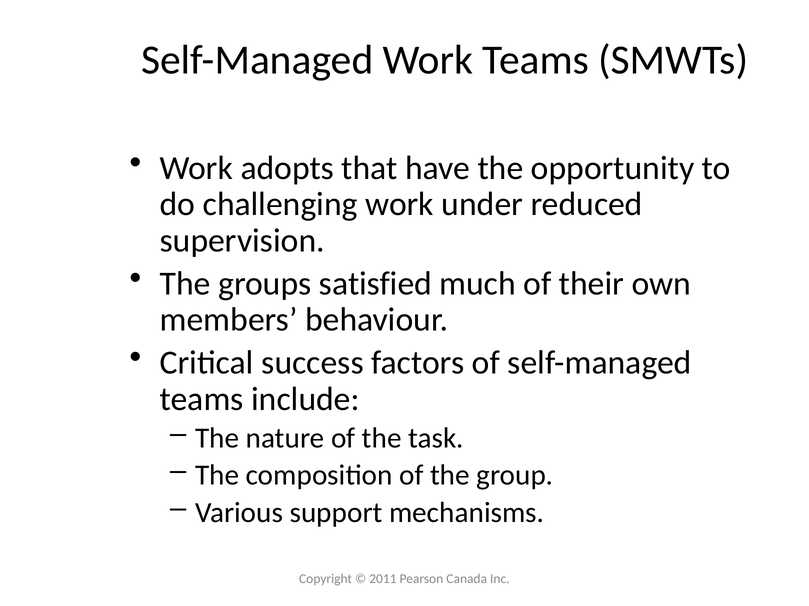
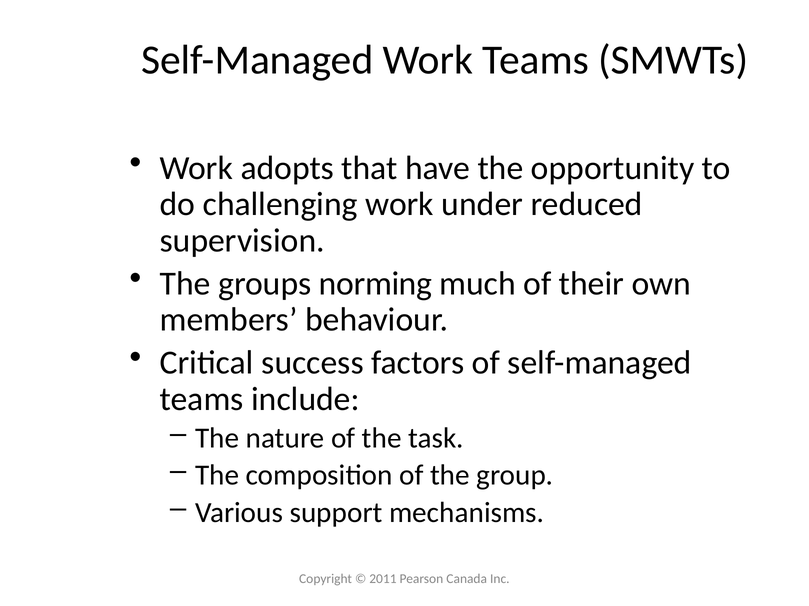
satisfied: satisfied -> norming
